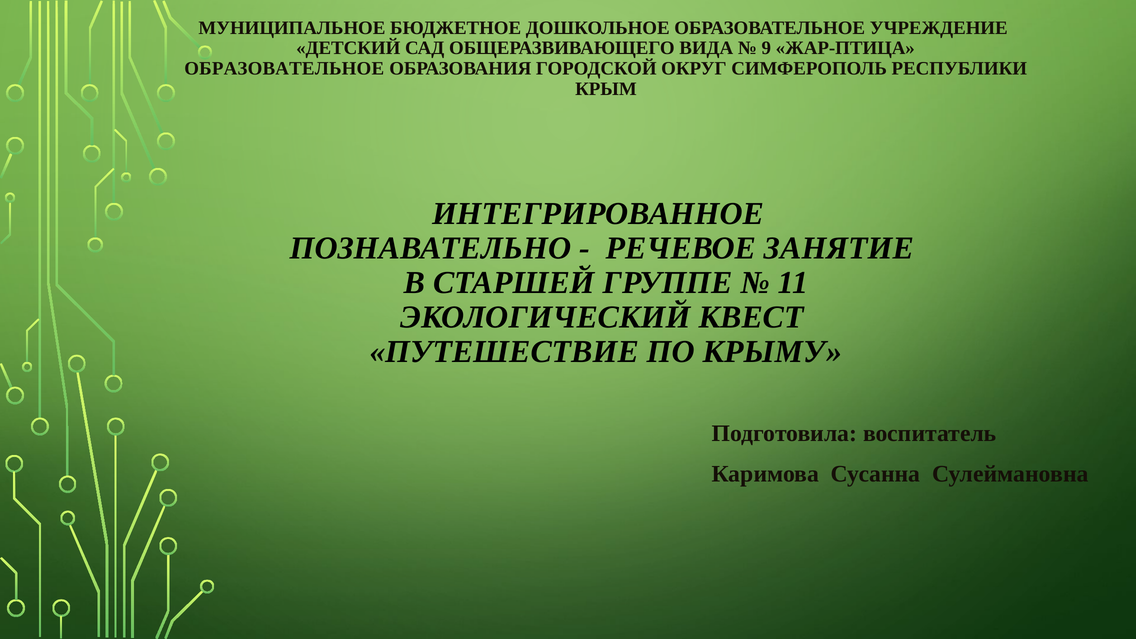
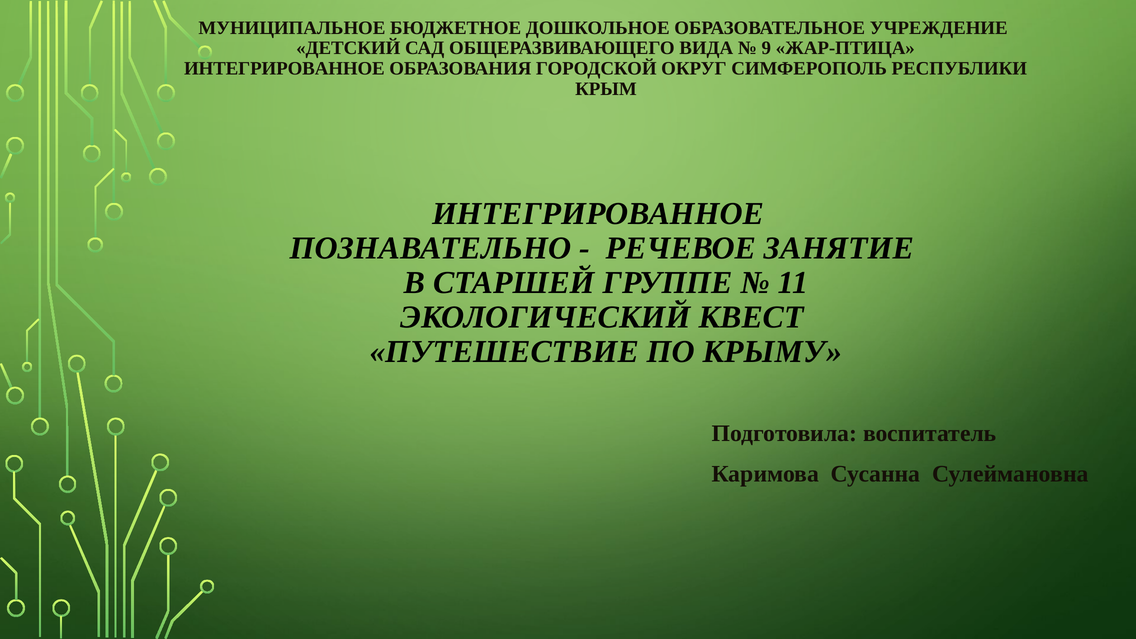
ОБРАЗОВАТЕЛЬНОЕ at (284, 69): ОБРАЗОВАТЕЛЬНОЕ -> ИНТЕГРИРОВАННОЕ
